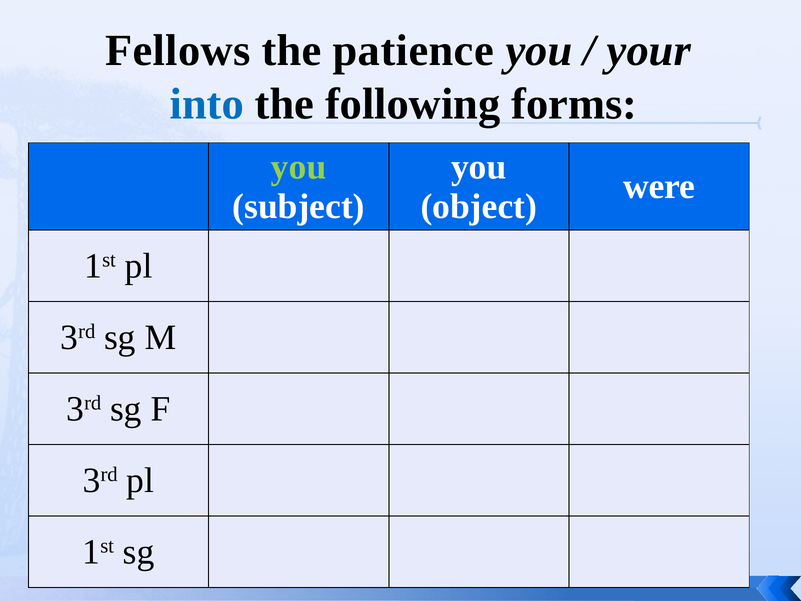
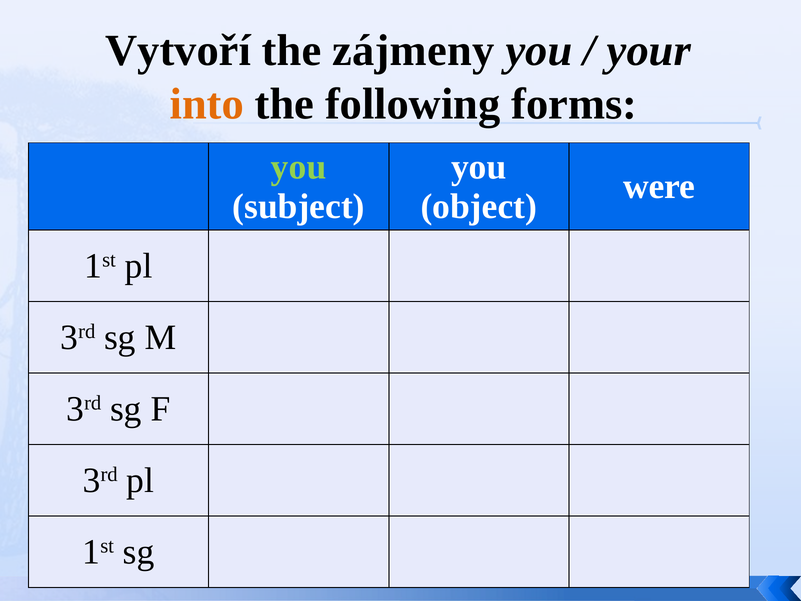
Fellows: Fellows -> Vytvoří
patience: patience -> zájmeny
into colour: blue -> orange
